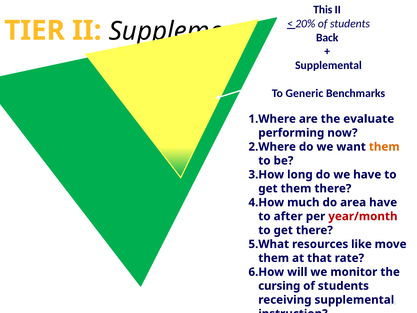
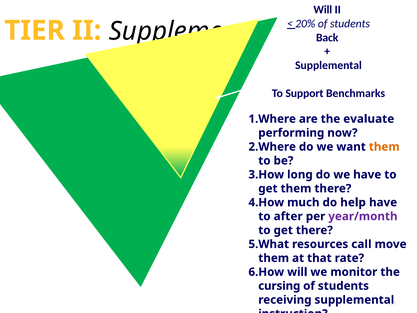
This at (323, 10): This -> Will
Generic: Generic -> Support
area: area -> help
year/month colour: red -> purple
like: like -> call
